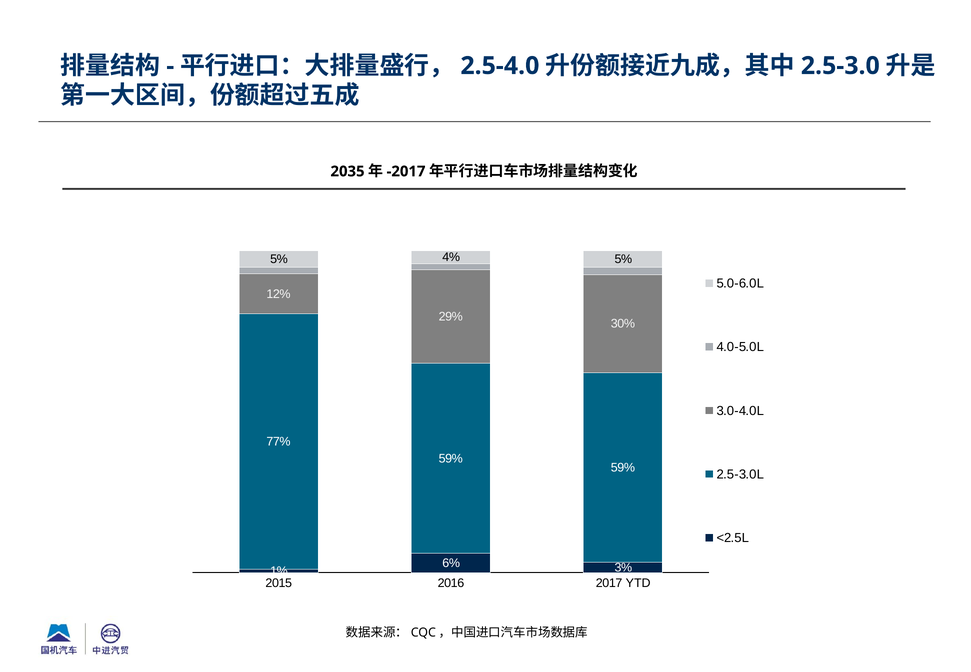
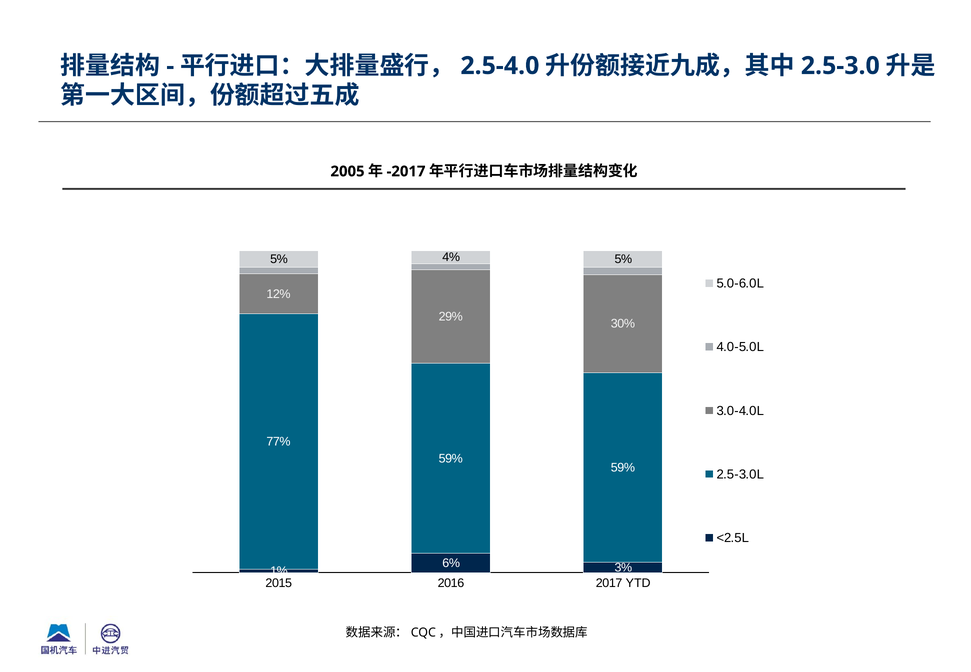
2035: 2035 -> 2005
